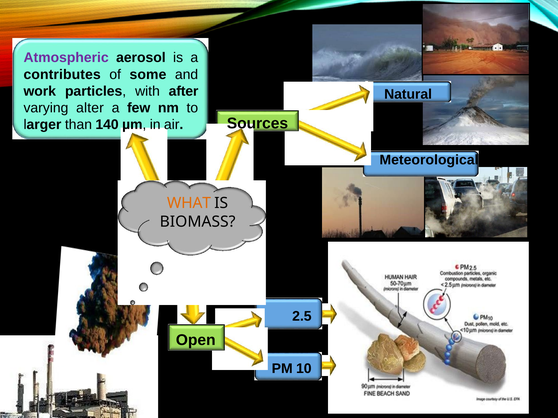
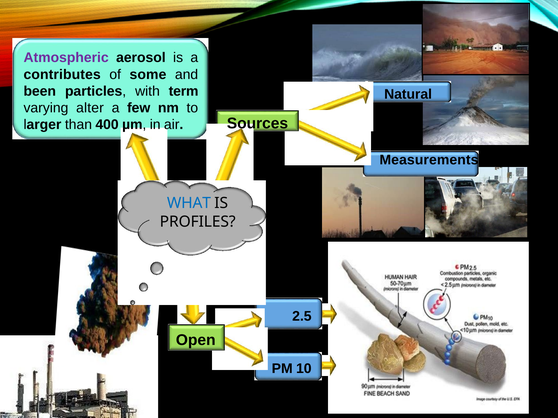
work: work -> been
after: after -> term
140: 140 -> 400
Meteorological: Meteorological -> Measurements
WHAT colour: orange -> blue
BIOMASS: BIOMASS -> PROFILES
